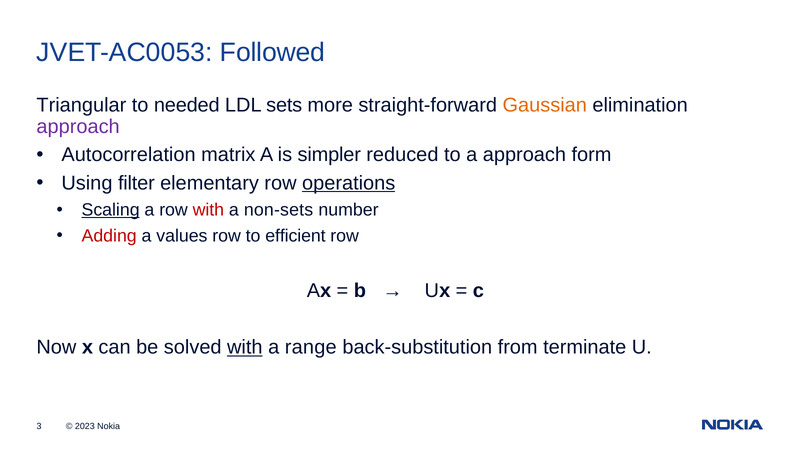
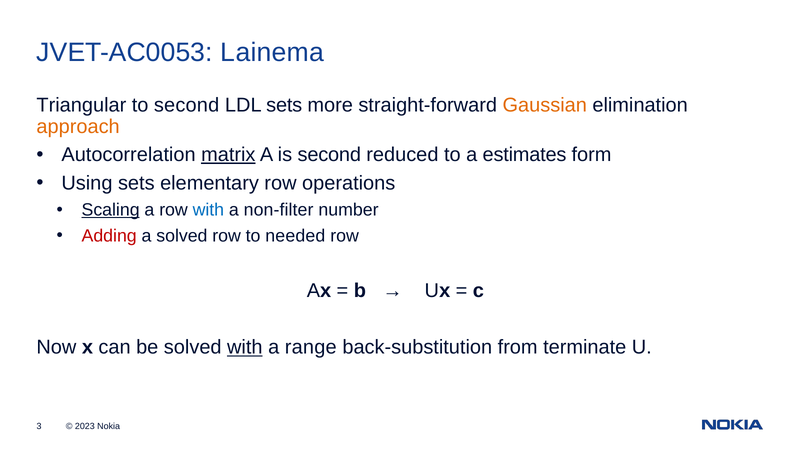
Followed: Followed -> Lainema
to needed: needed -> second
approach at (78, 127) colour: purple -> orange
matrix underline: none -> present
is simpler: simpler -> second
a approach: approach -> estimates
Using filter: filter -> sets
operations underline: present -> none
with at (208, 210) colour: red -> blue
non-sets: non-sets -> non-filter
a values: values -> solved
efficient: efficient -> needed
